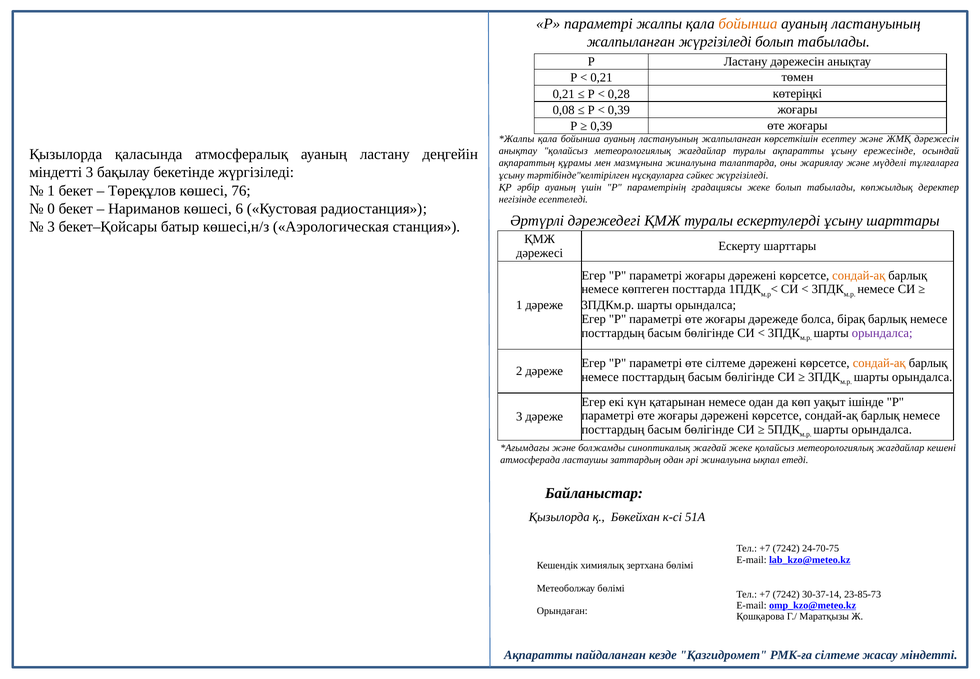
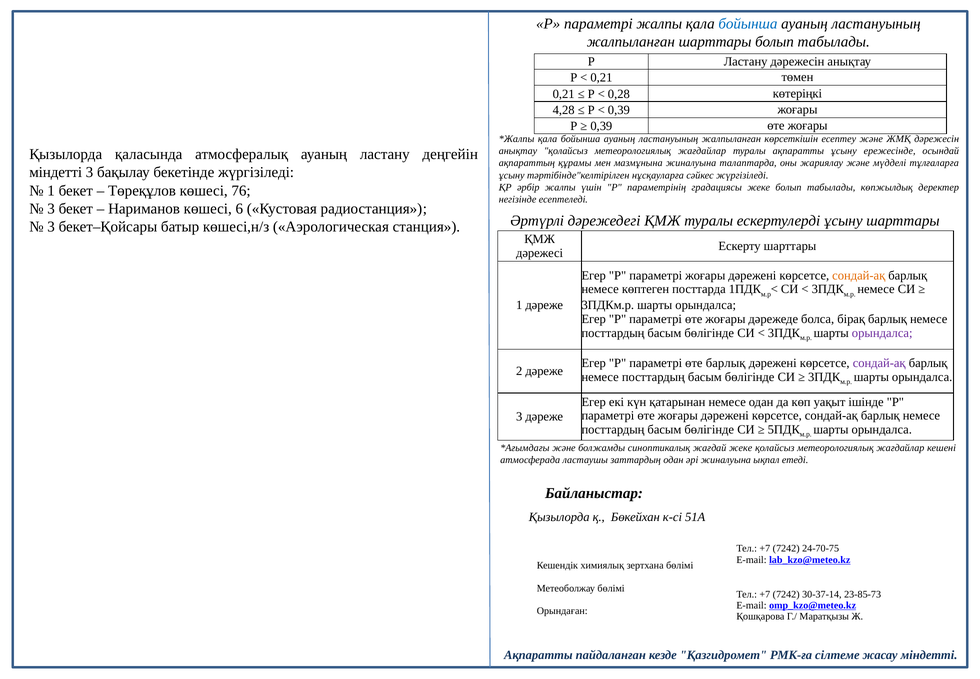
бойынша at (748, 24) colour: orange -> blue
жалпыланған жүргізіледі: жүргізіледі -> шарттары
0,08: 0,08 -> 4,28
әрбір ауаның: ауаның -> жалпы
0 at (51, 209): 0 -> 3
өте сілтеме: сілтеме -> барлық
сондай-ақ at (879, 363) colour: orange -> purple
